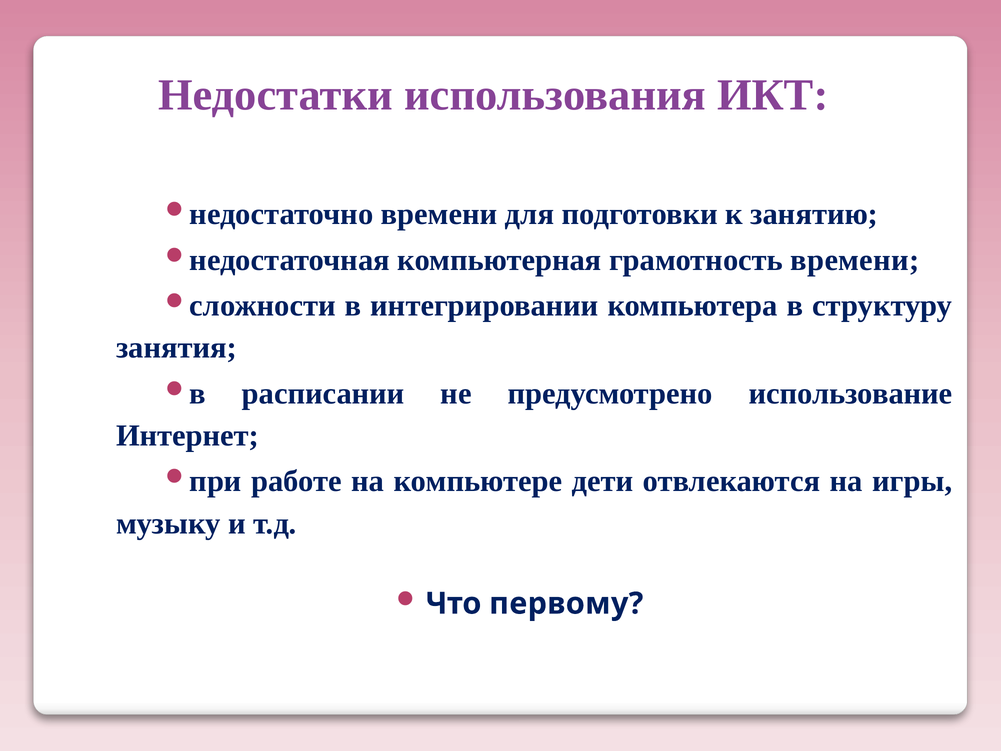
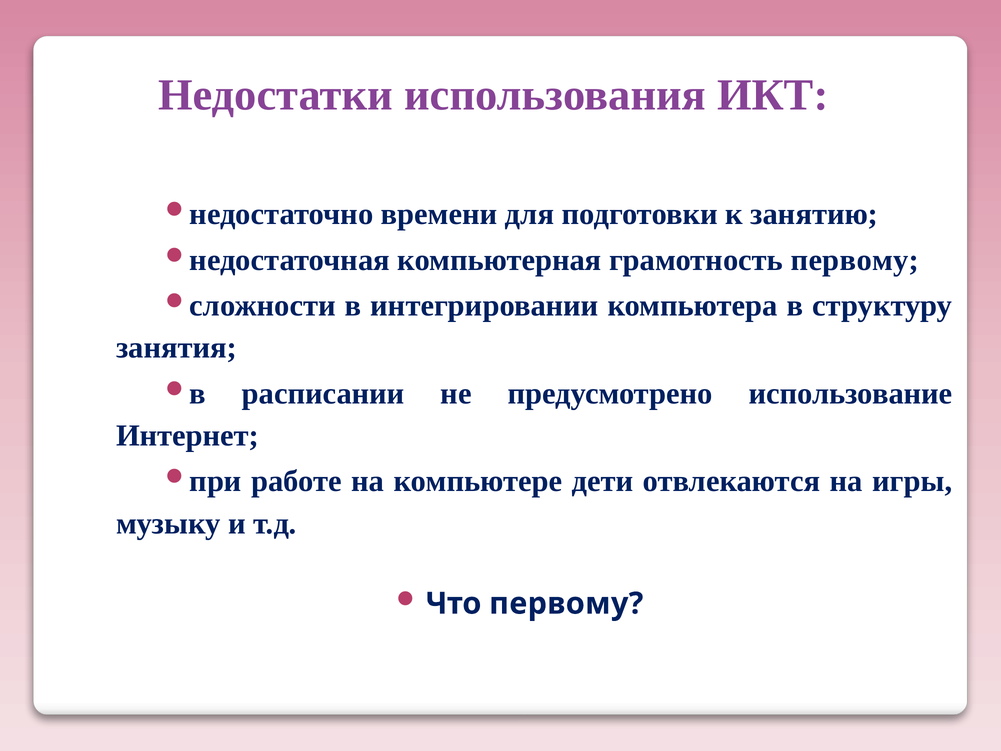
грамотность времени: времени -> первому
